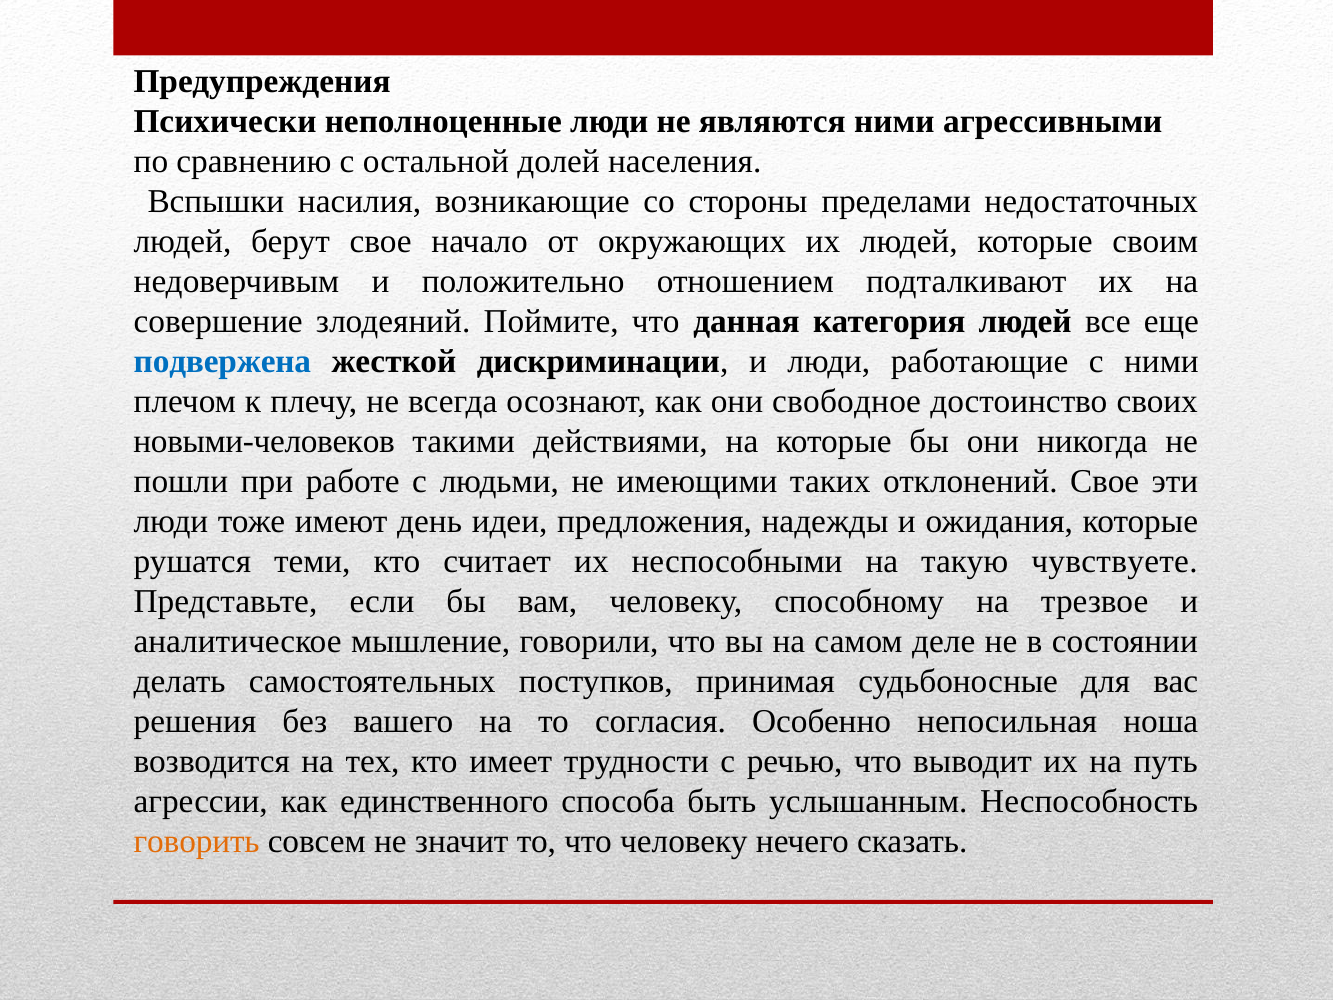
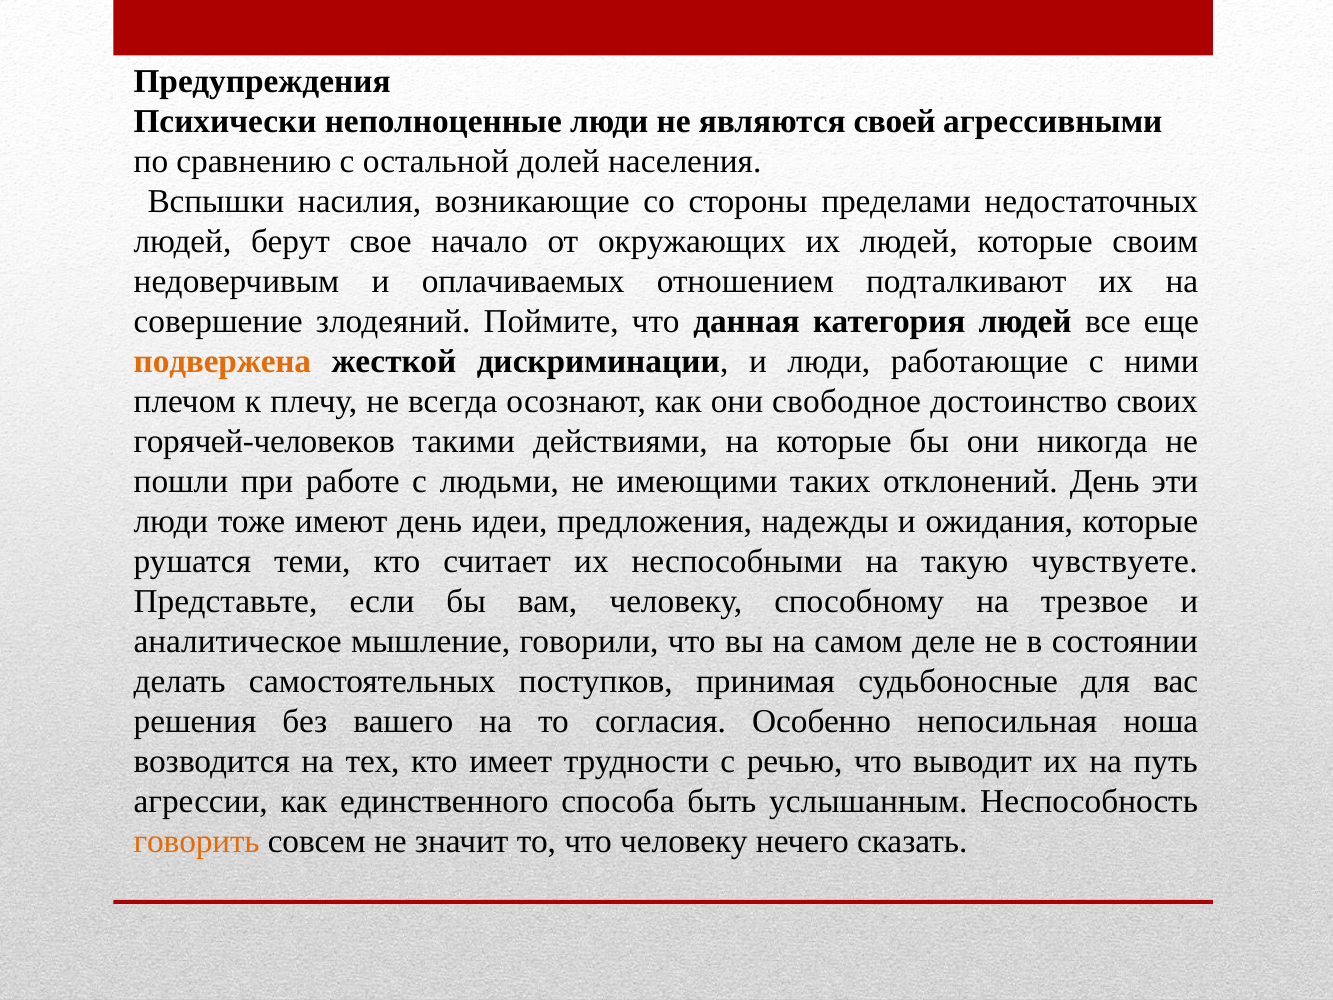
являются ними: ними -> своей
положительно: положительно -> оплачиваемых
подвержена colour: blue -> orange
новыми-человеков: новыми-человеков -> горячей-человеков
отклонений Свое: Свое -> День
